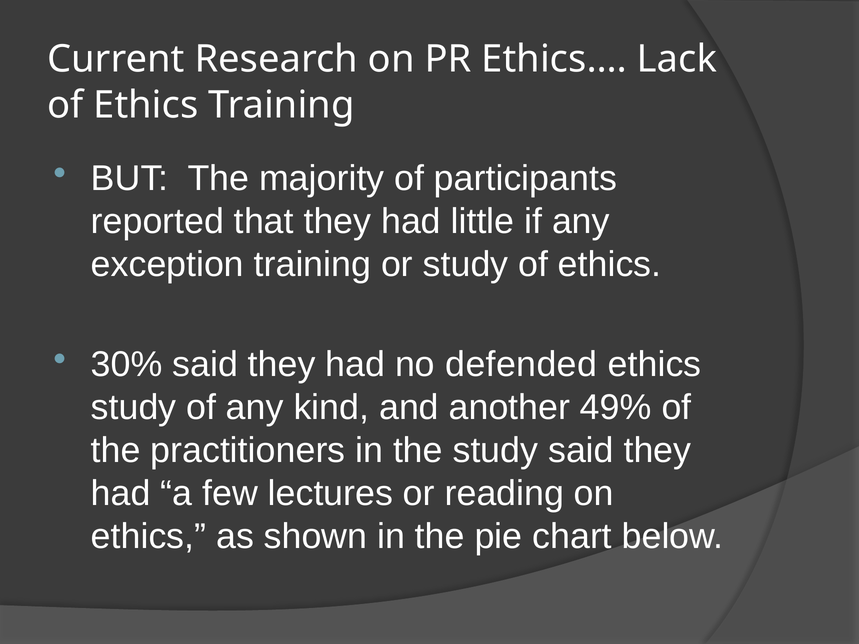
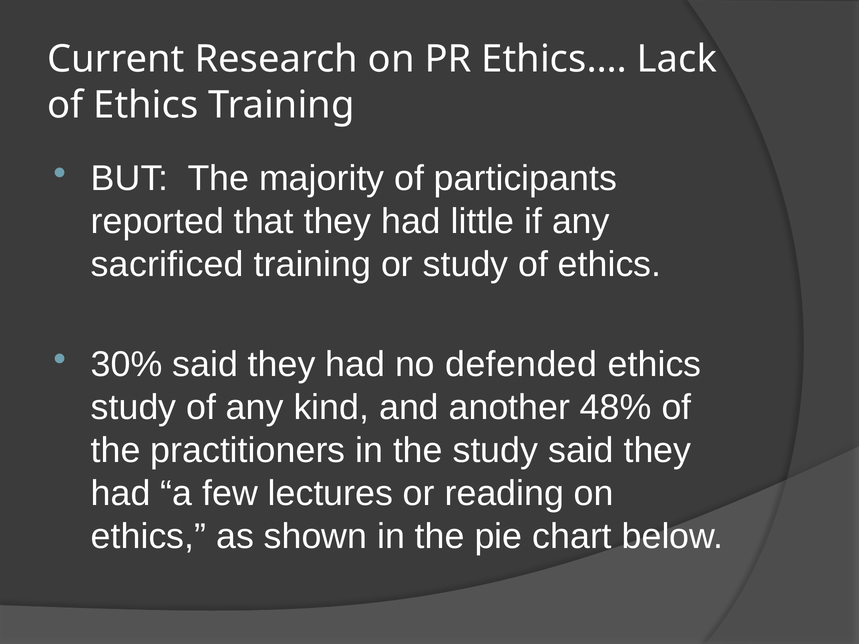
exception: exception -> sacrificed
49%: 49% -> 48%
